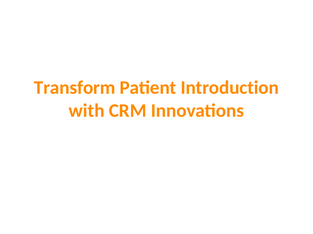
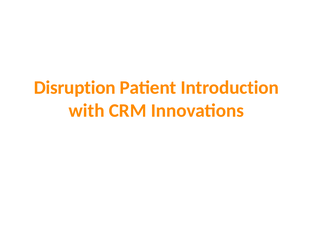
Transform: Transform -> Disruption
